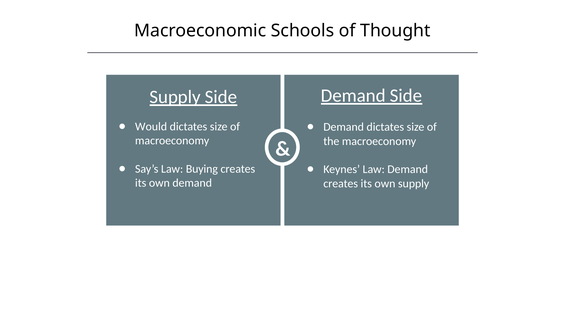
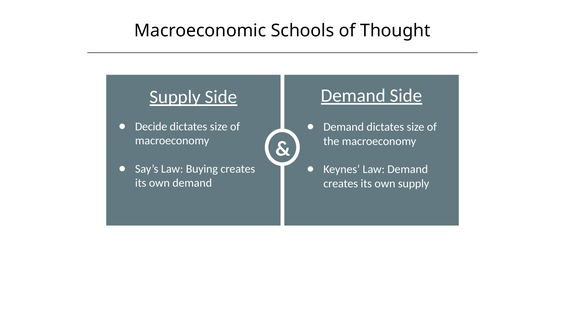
Would: Would -> Decide
